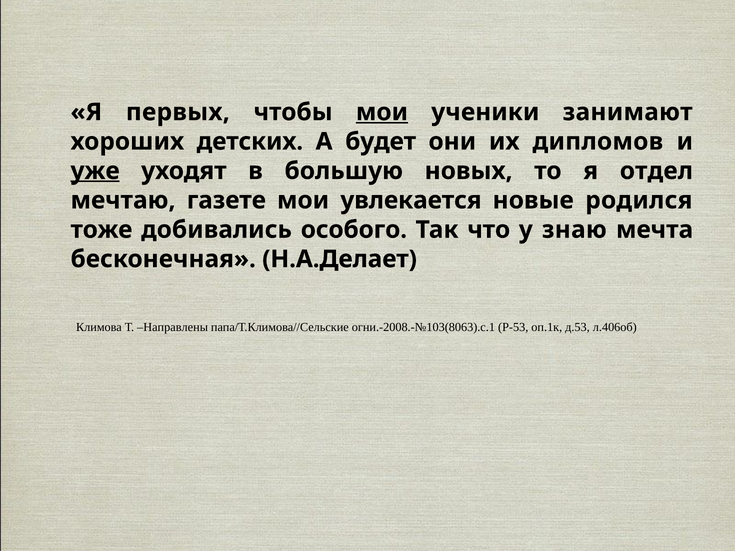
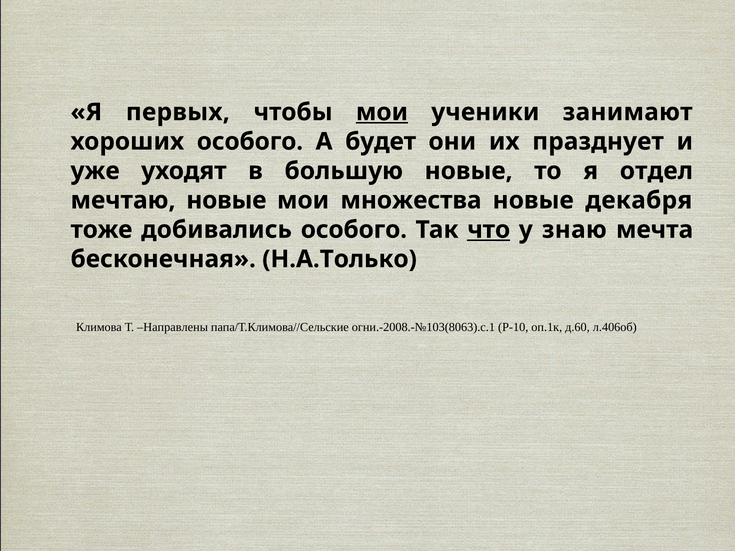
хороших детских: детских -> особого
дипломов: дипломов -> празднует
уже underline: present -> none
большую новых: новых -> новые
мечтаю газете: газете -> новые
увлекается: увлекается -> множества
родился: родился -> декабря
что underline: none -> present
Н.А.Делает: Н.А.Делает -> Н.А.Только
Р-53: Р-53 -> Р-10
д.53: д.53 -> д.60
